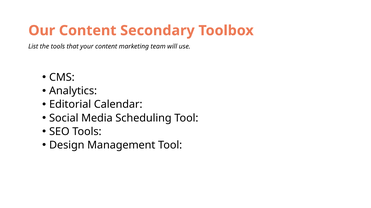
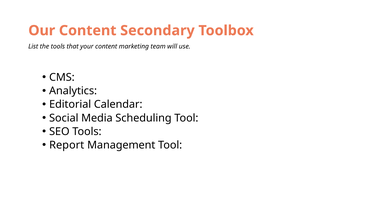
Design: Design -> Report
